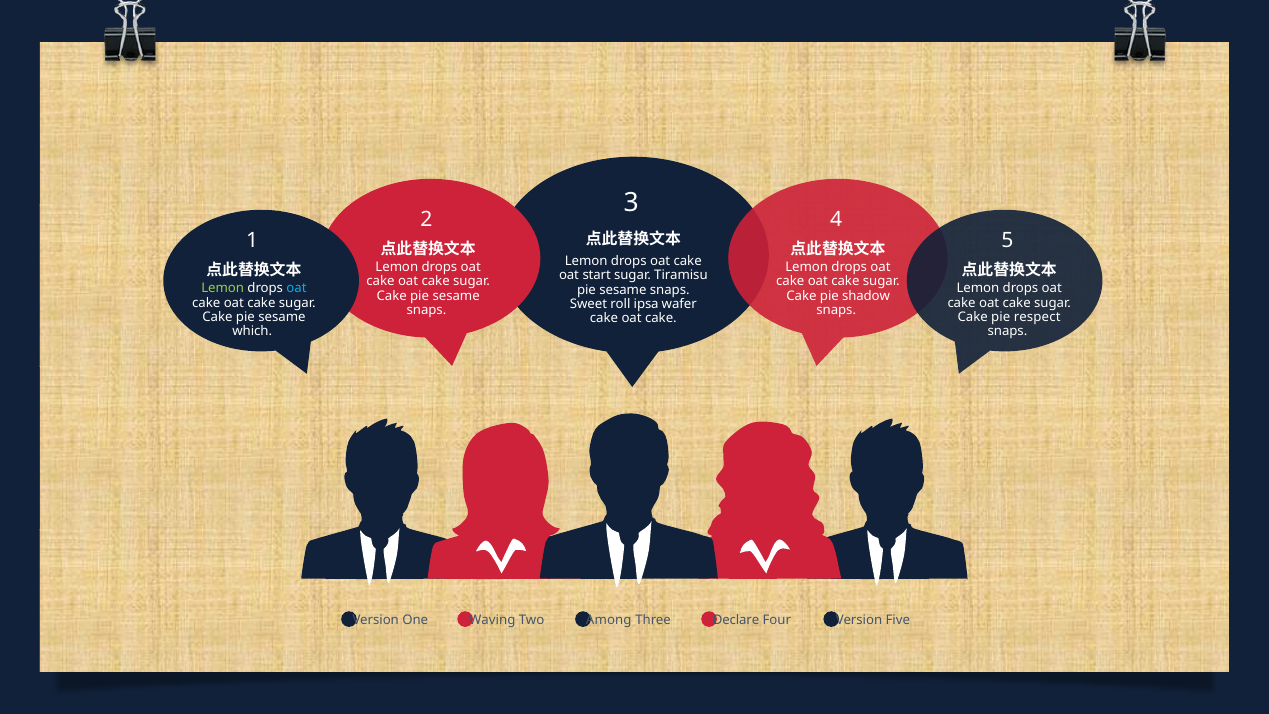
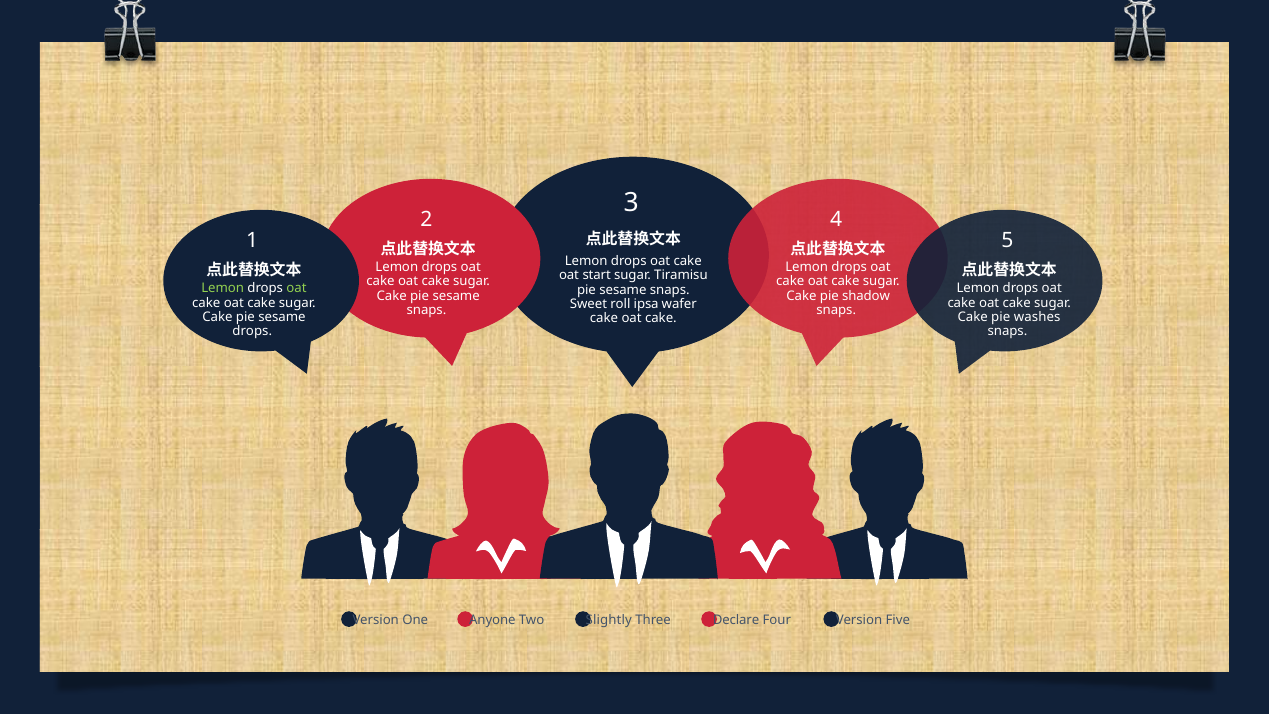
oat at (297, 289) colour: light blue -> light green
respect: respect -> washes
which at (252, 331): which -> drops
Waving: Waving -> Anyone
Among: Among -> Slightly
